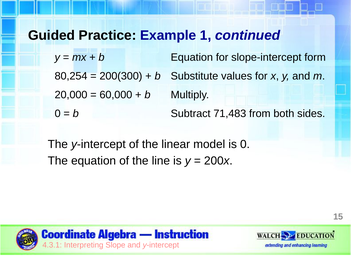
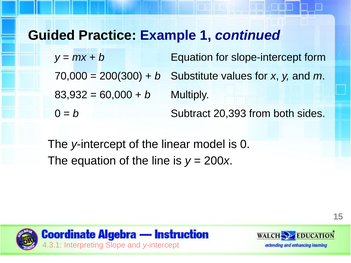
80,254: 80,254 -> 70,000
20,000: 20,000 -> 83,932
71,483: 71,483 -> 20,393
